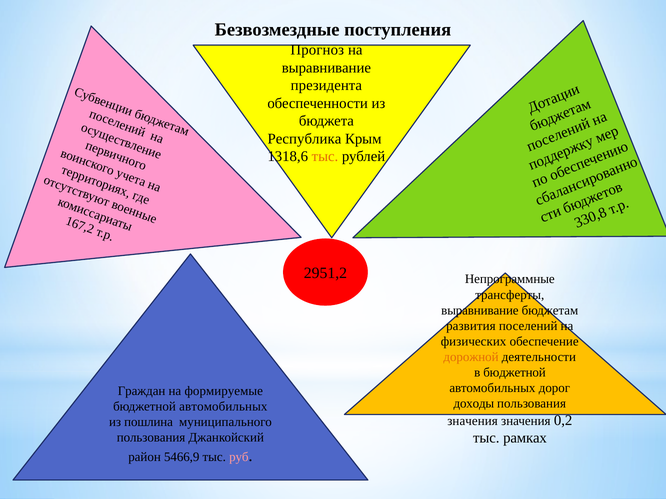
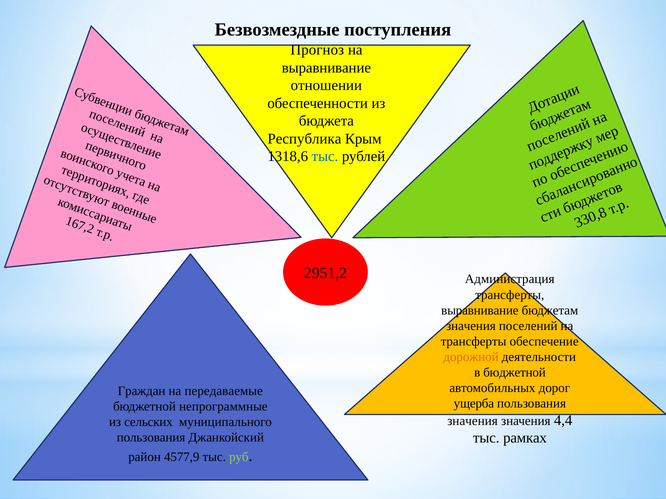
президента: президента -> отношении
тыс at (325, 157) colour: orange -> blue
Непрограммные: Непрограммные -> Администрация
развития at (471, 326): развития -> значения
физических at (474, 342): физических -> трансферты
формируемые: формируемые -> передаваемые
доходы: доходы -> ущерба
автомобильных at (223, 407): автомобильных -> непрограммные
0,2: 0,2 -> 4,4
пошлина: пошлина -> сельских
5466,9: 5466,9 -> 4577,9
руб colour: pink -> light green
